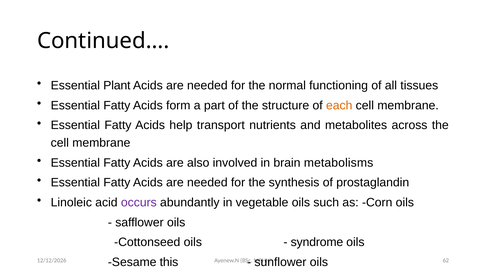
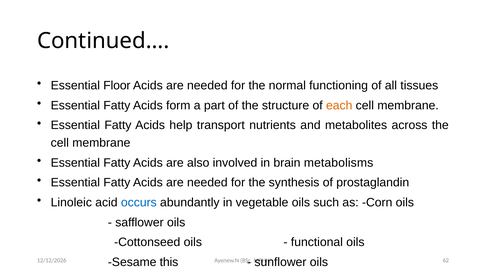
Plant: Plant -> Floor
occurs colour: purple -> blue
syndrome: syndrome -> functional
